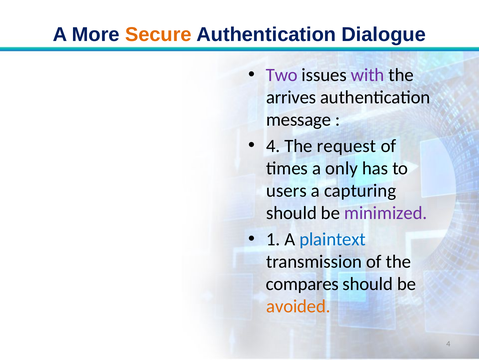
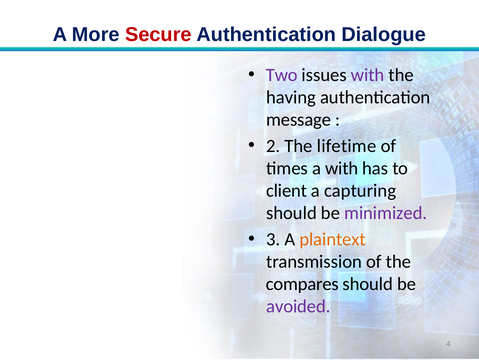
Secure colour: orange -> red
arrives: arrives -> having
4 at (273, 146): 4 -> 2
request: request -> lifetime
a only: only -> with
users: users -> client
1: 1 -> 3
plaintext colour: blue -> orange
avoided colour: orange -> purple
